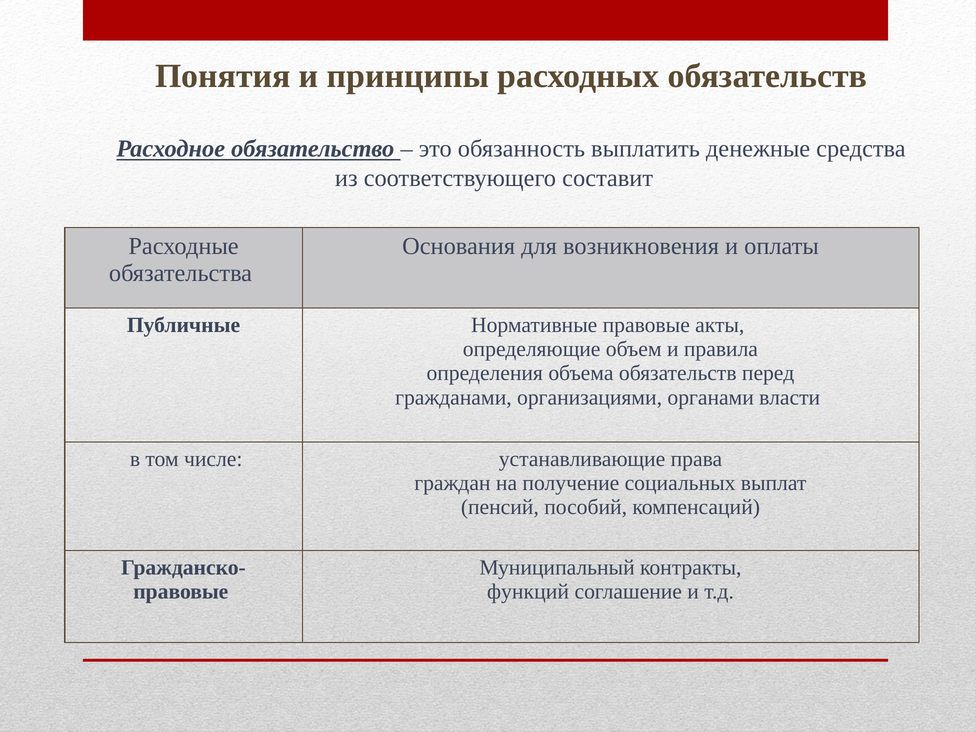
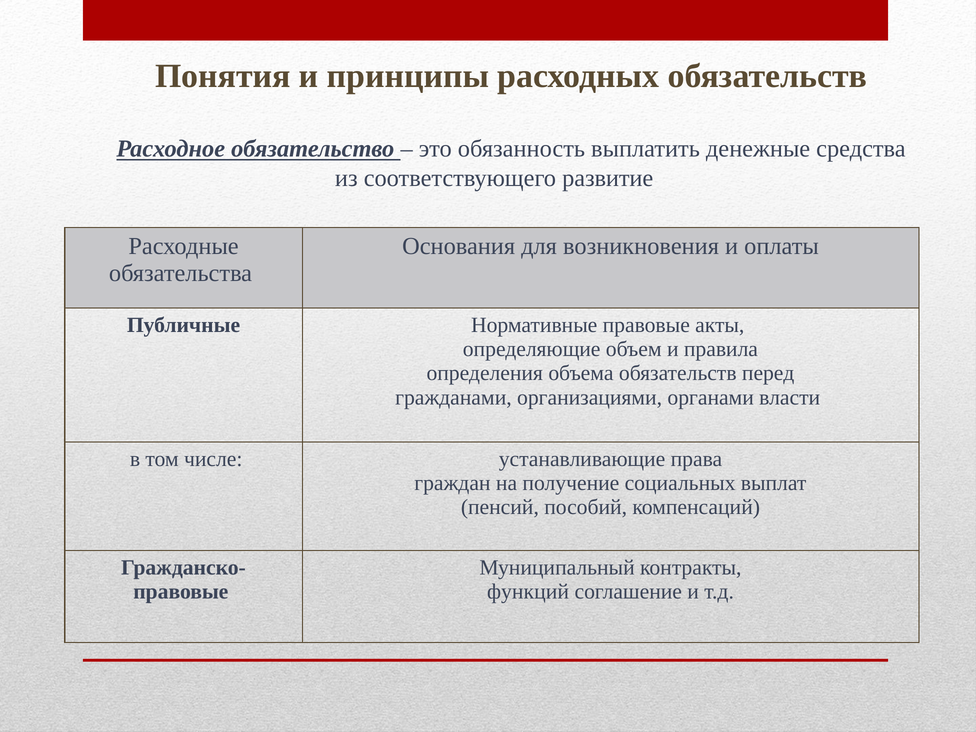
составит: составит -> развитие
